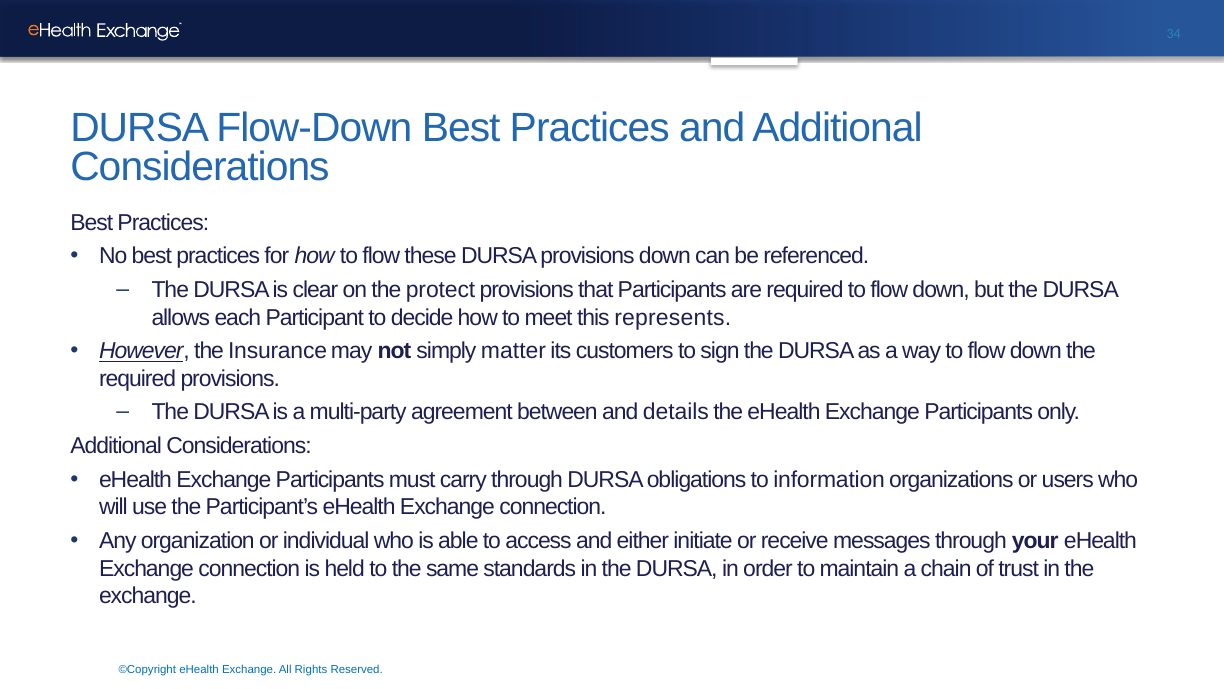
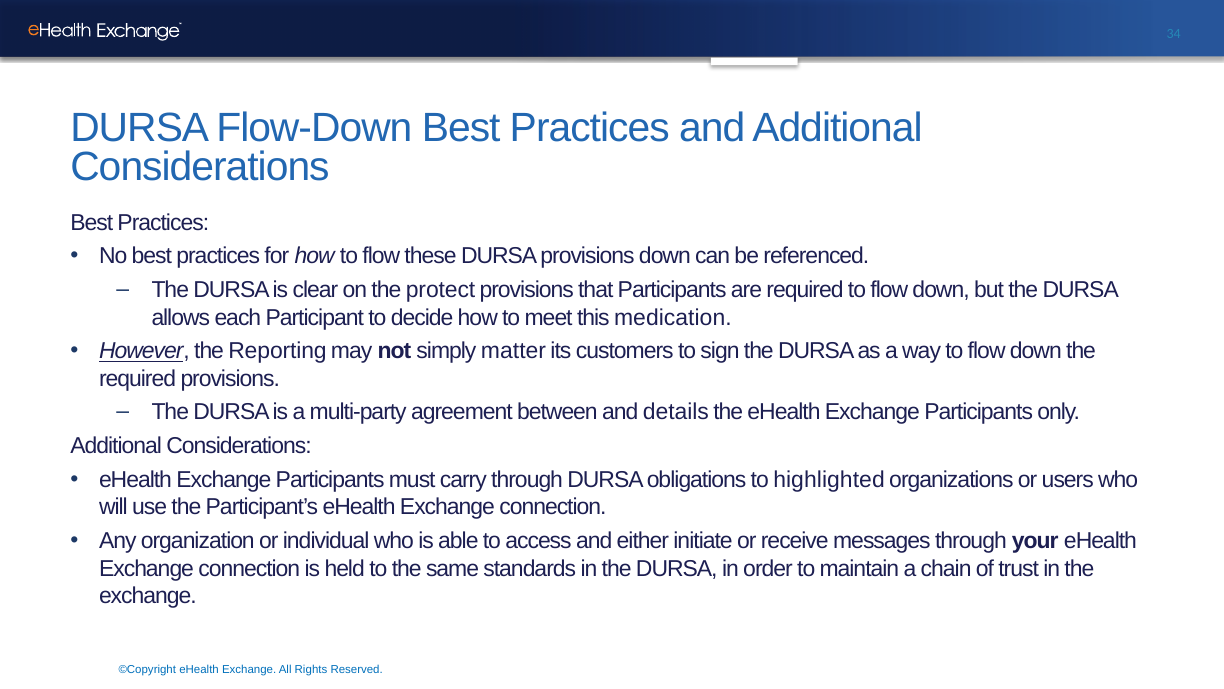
represents: represents -> medication
Insurance: Insurance -> Reporting
information: information -> highlighted
